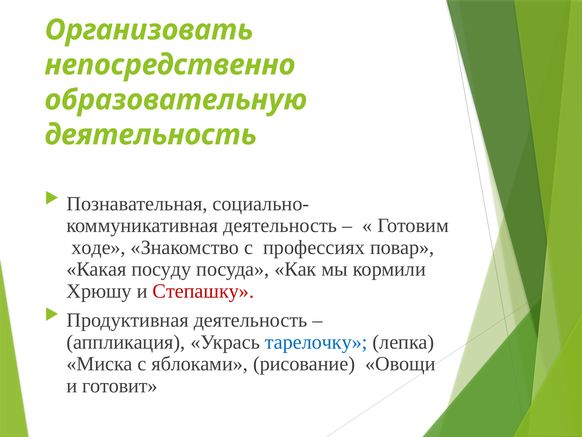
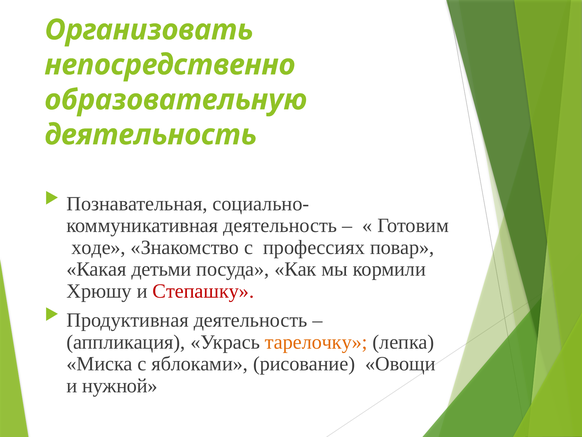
посуду: посуду -> детьми
тарелочку colour: blue -> orange
готовит: готовит -> нужной
